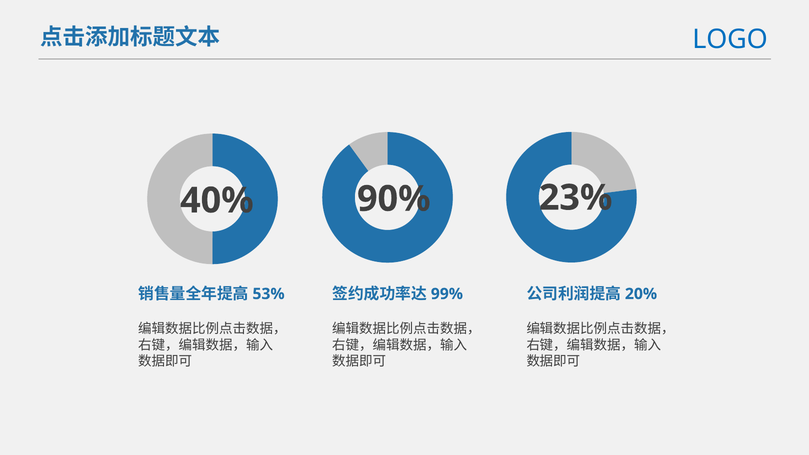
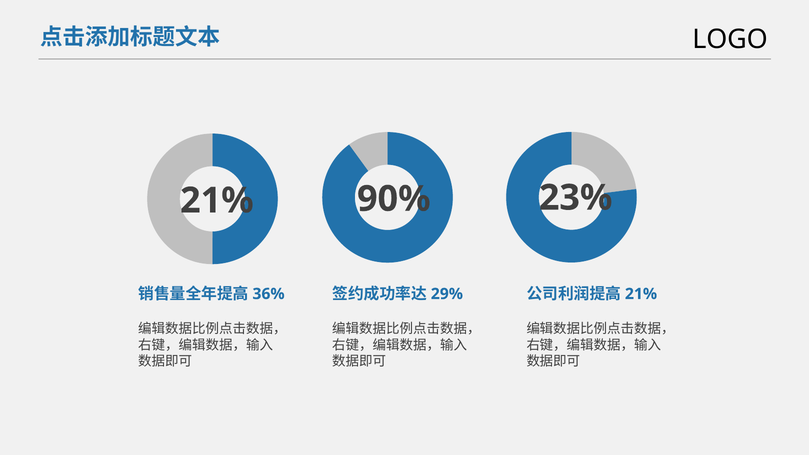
LOGO colour: blue -> black
40% at (217, 201): 40% -> 21%
53%: 53% -> 36%
99%: 99% -> 29%
20% at (641, 294): 20% -> 21%
